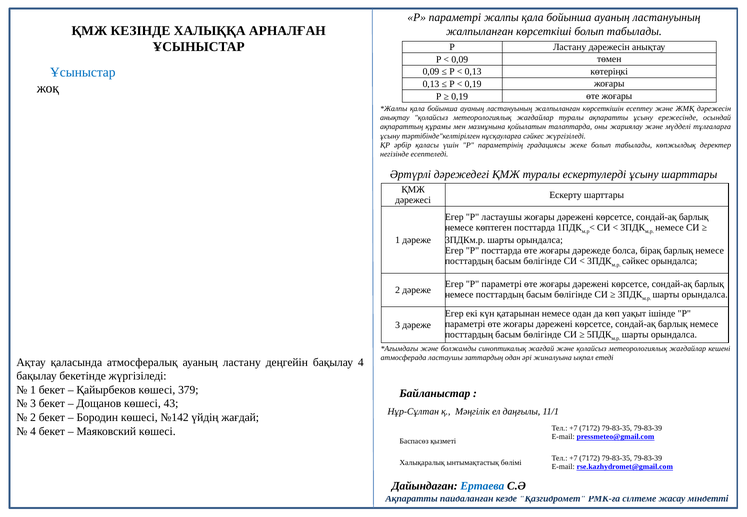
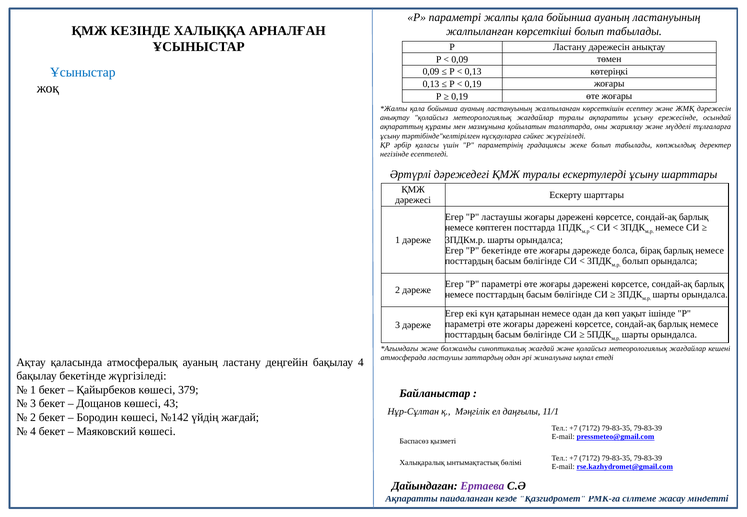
P посттарда: посттарда -> бекетінде
сәйкес at (635, 261): сәйкес -> болып
Ертаева colour: blue -> purple
